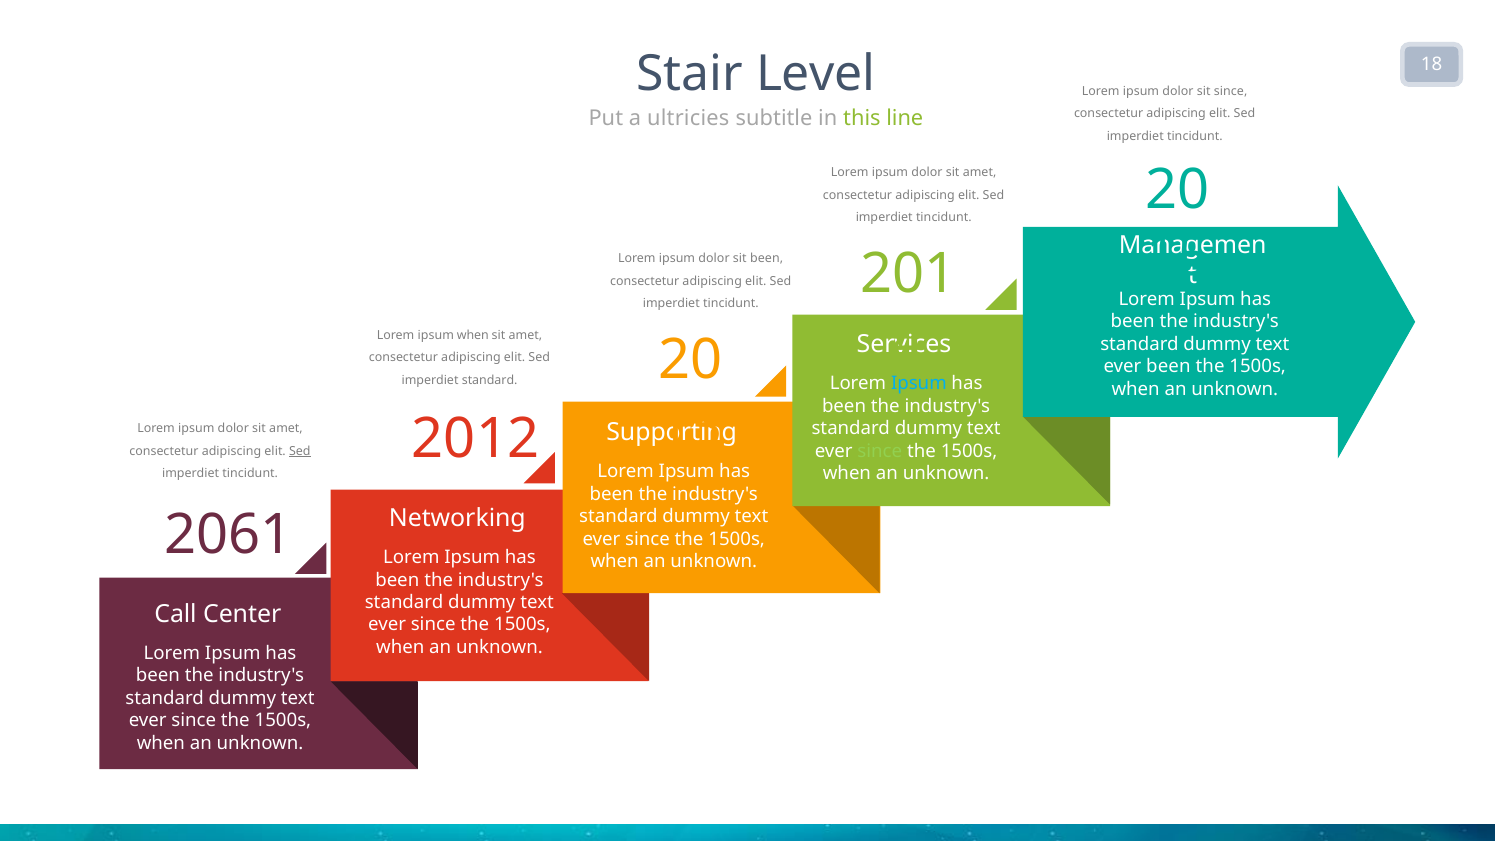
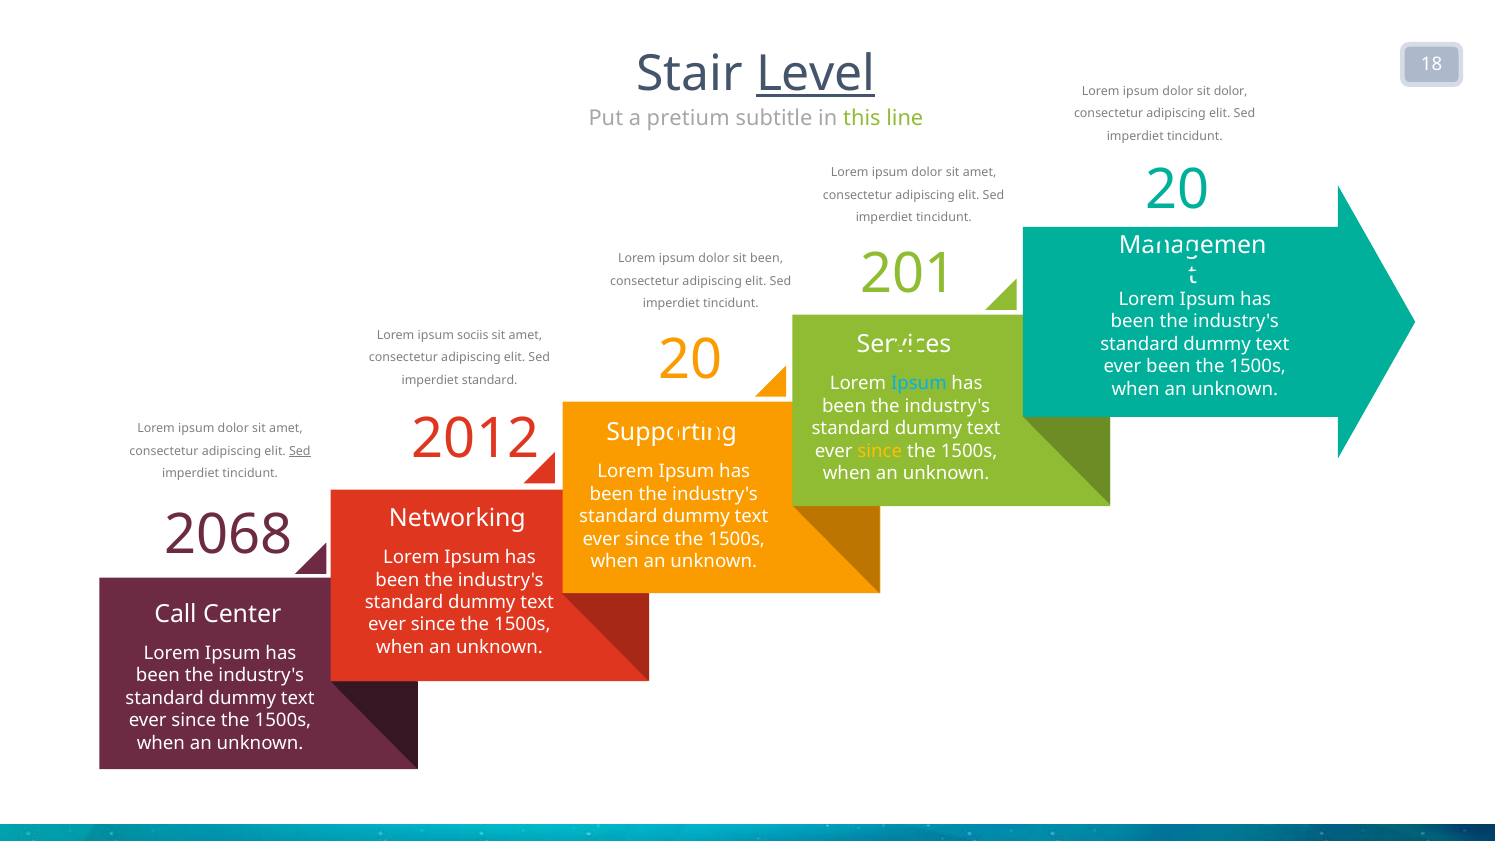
Level underline: none -> present
sit since: since -> dolor
ultricies: ultricies -> pretium
ipsum when: when -> sociis
since at (880, 451) colour: light green -> yellow
2061: 2061 -> 2068
